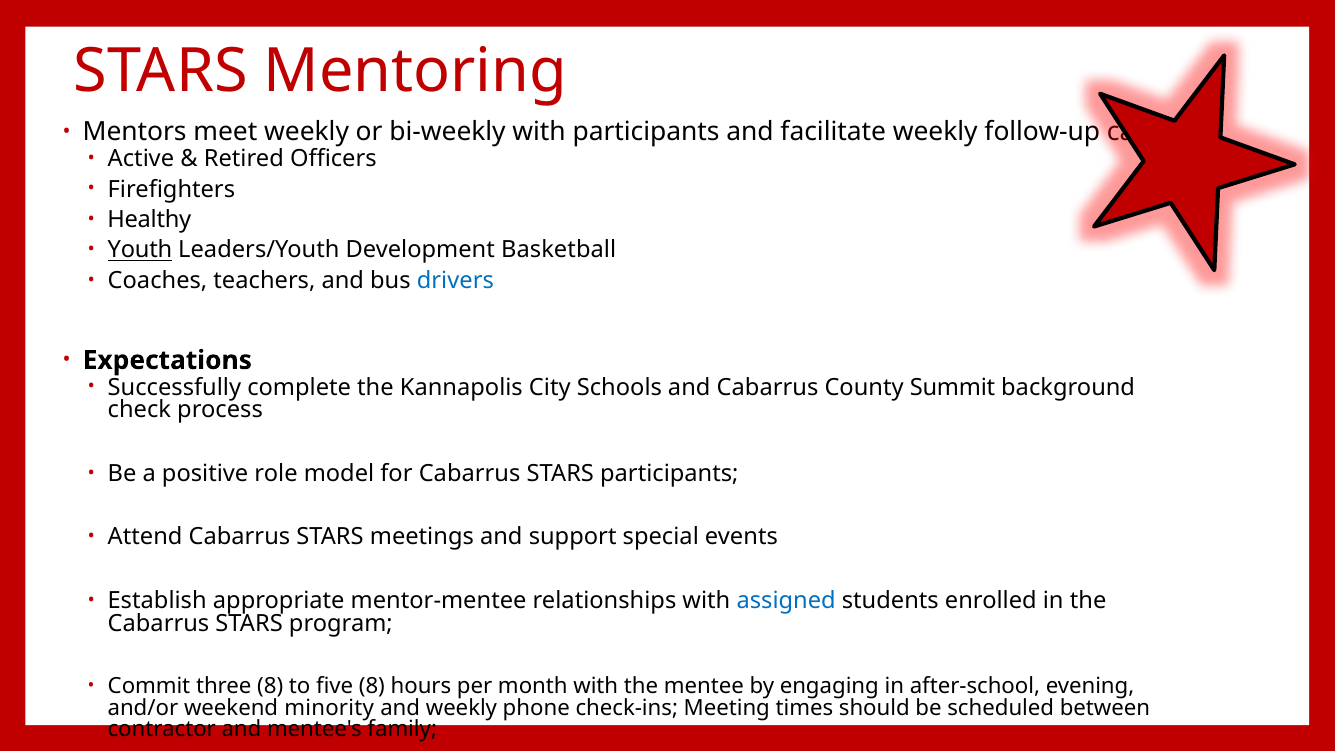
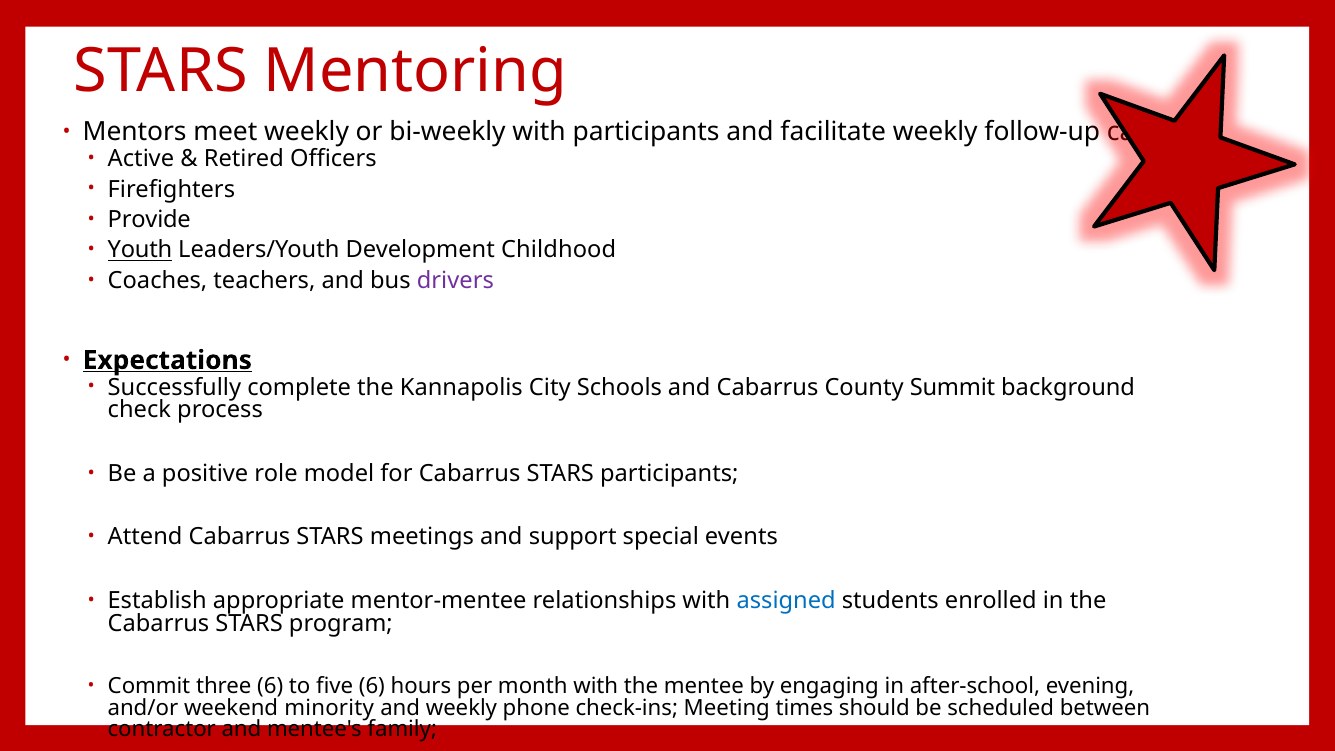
Healthy: Healthy -> Provide
Basketball: Basketball -> Childhood
drivers colour: blue -> purple
Expectations underline: none -> present
three 8: 8 -> 6
five 8: 8 -> 6
